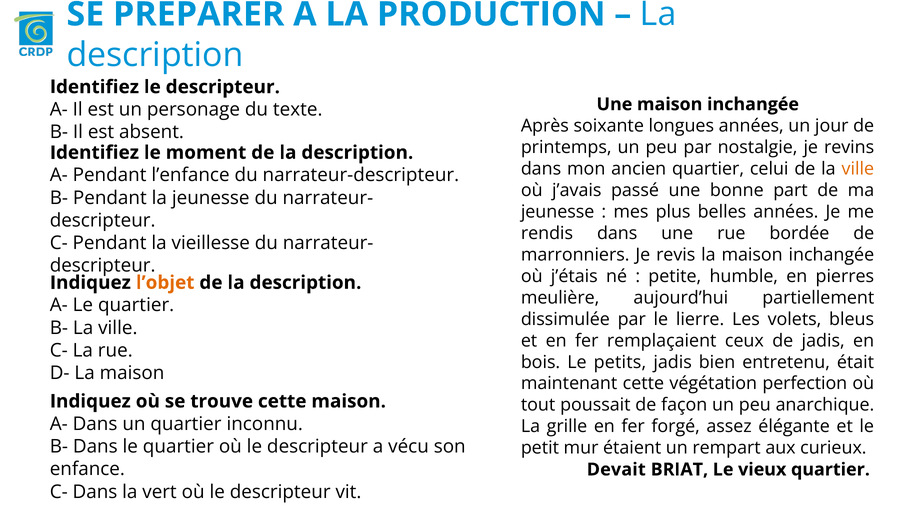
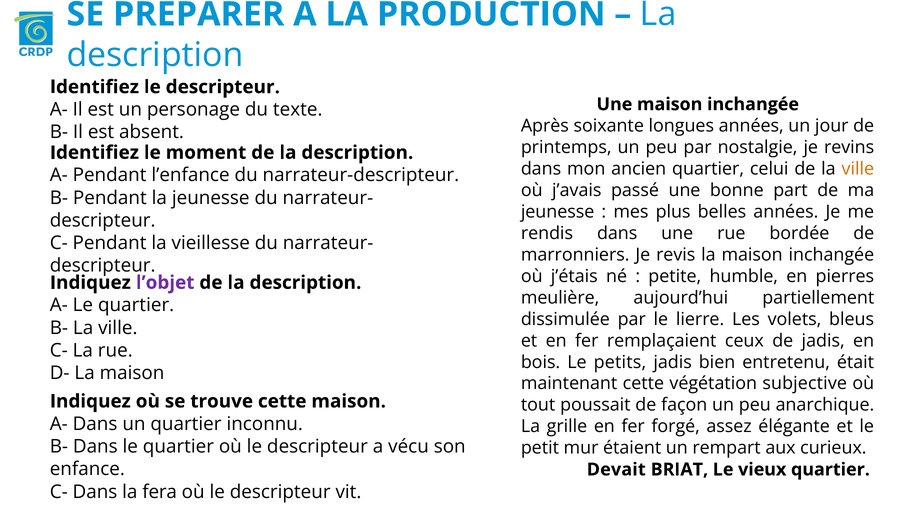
l’objet colour: orange -> purple
perfection: perfection -> subjective
vert: vert -> fera
